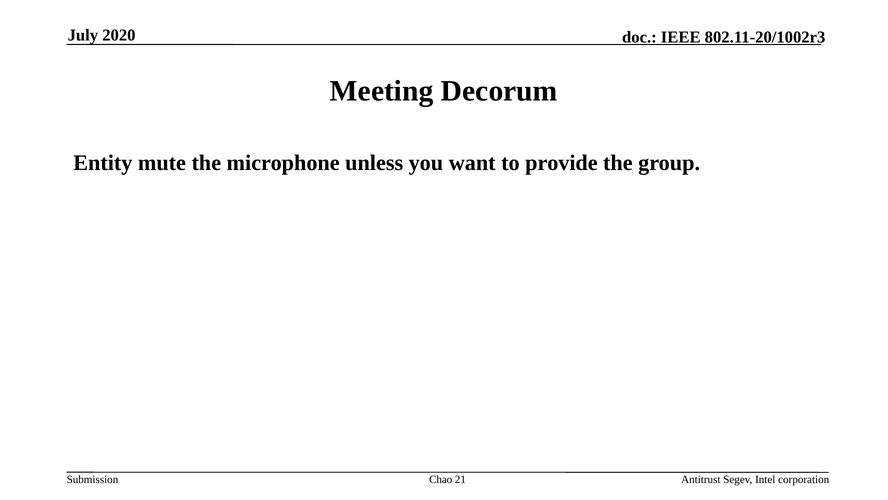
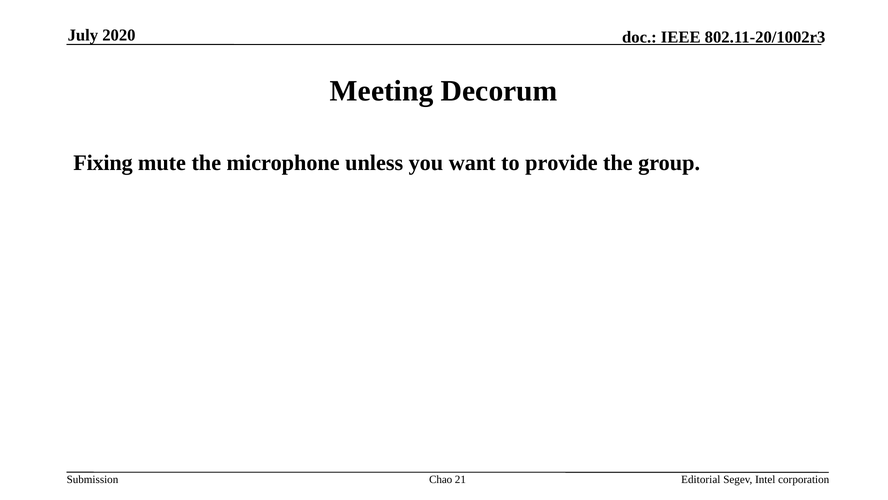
Entity: Entity -> Fixing
Antitrust: Antitrust -> Editorial
